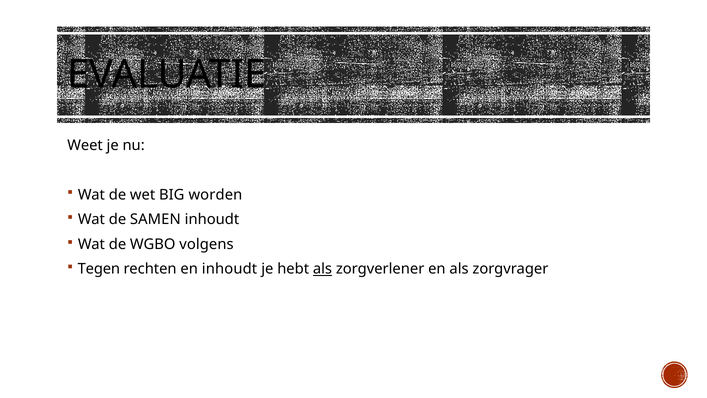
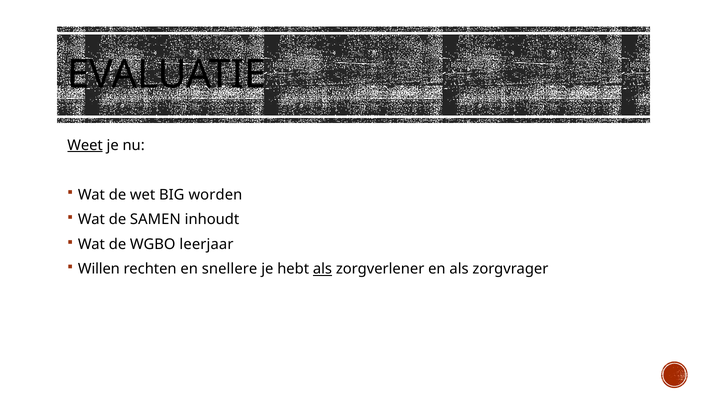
Weet underline: none -> present
volgens: volgens -> leerjaar
Tegen: Tegen -> Willen
en inhoudt: inhoudt -> snellere
